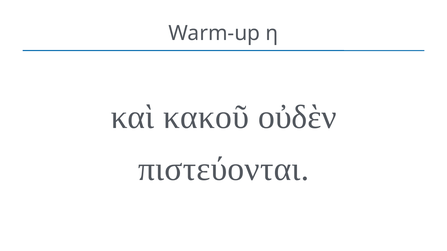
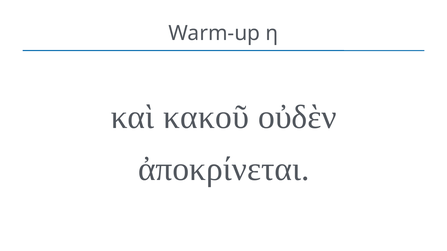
πιστεύονται: πιστεύονται -> ἀποκρίνεται
